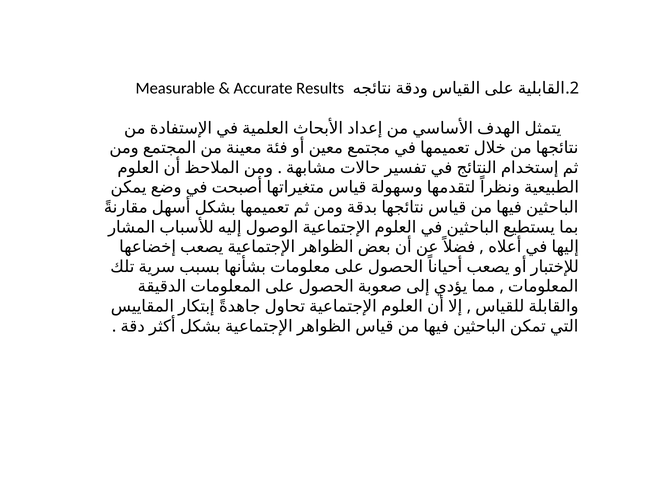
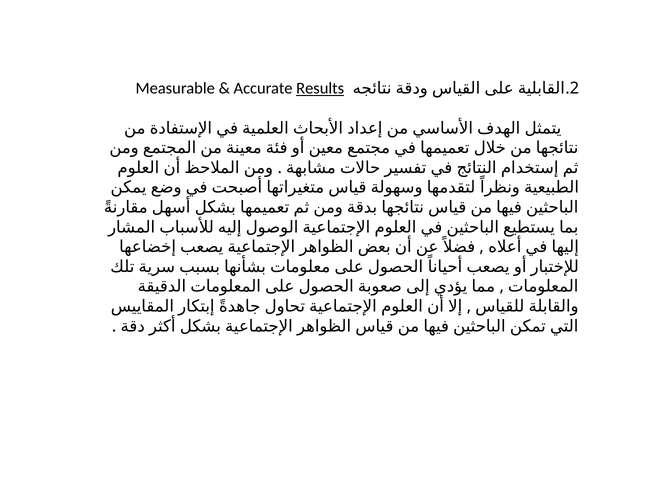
Results underline: none -> present
